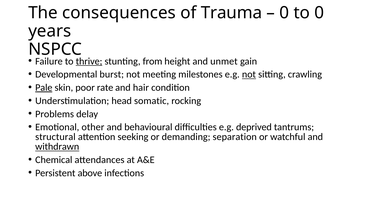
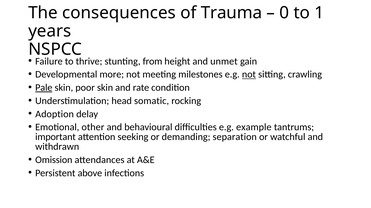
to 0: 0 -> 1
thrive underline: present -> none
burst: burst -> more
poor rate: rate -> skin
hair: hair -> rate
Problems: Problems -> Adoption
deprived: deprived -> example
structural: structural -> important
withdrawn underline: present -> none
Chemical: Chemical -> Omission
